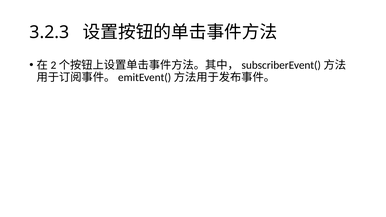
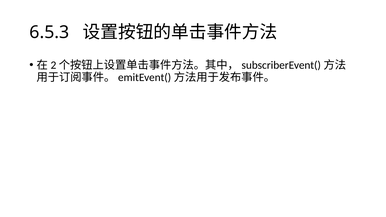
3.2.3: 3.2.3 -> 6.5.3
